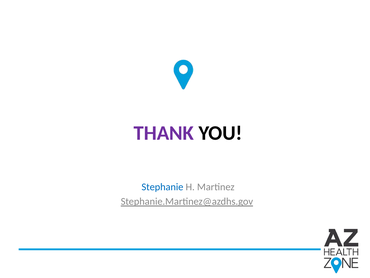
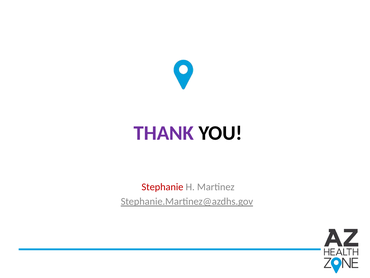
Stephanie colour: blue -> red
